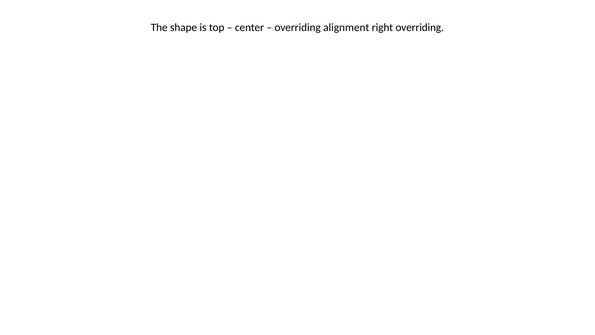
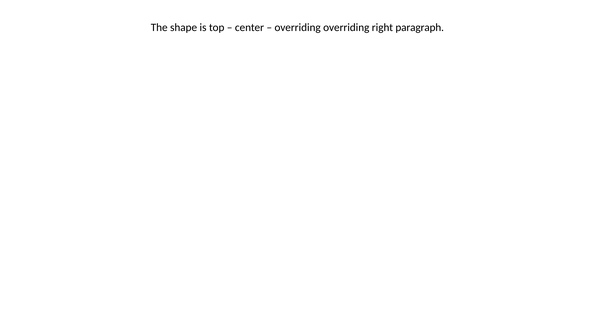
overriding alignment: alignment -> overriding
right overriding: overriding -> paragraph
